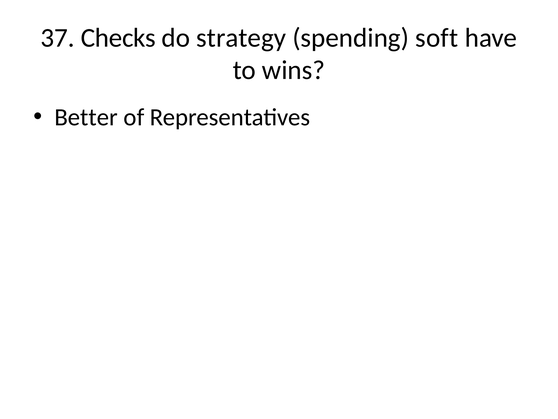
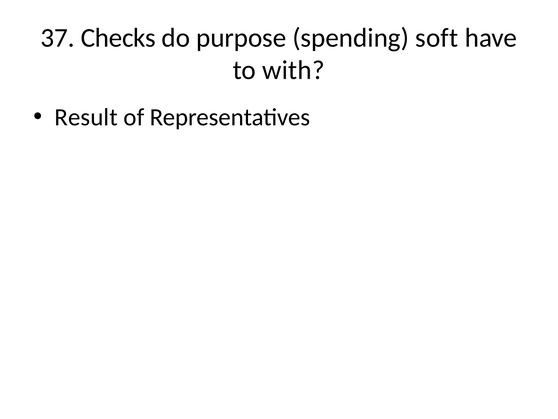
strategy: strategy -> purpose
wins: wins -> with
Better: Better -> Result
